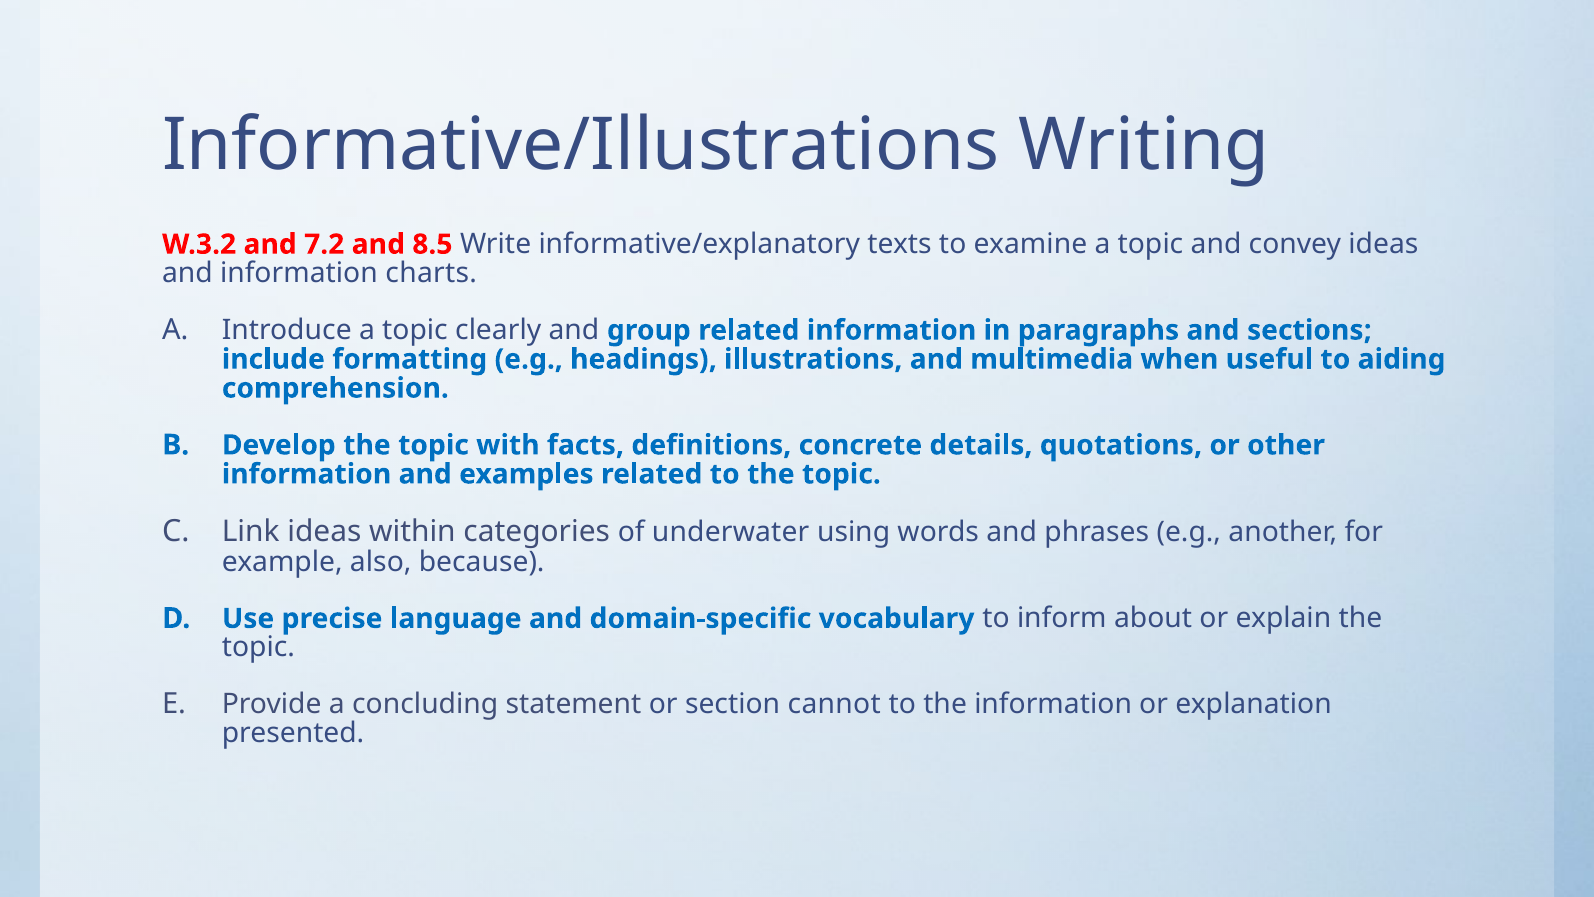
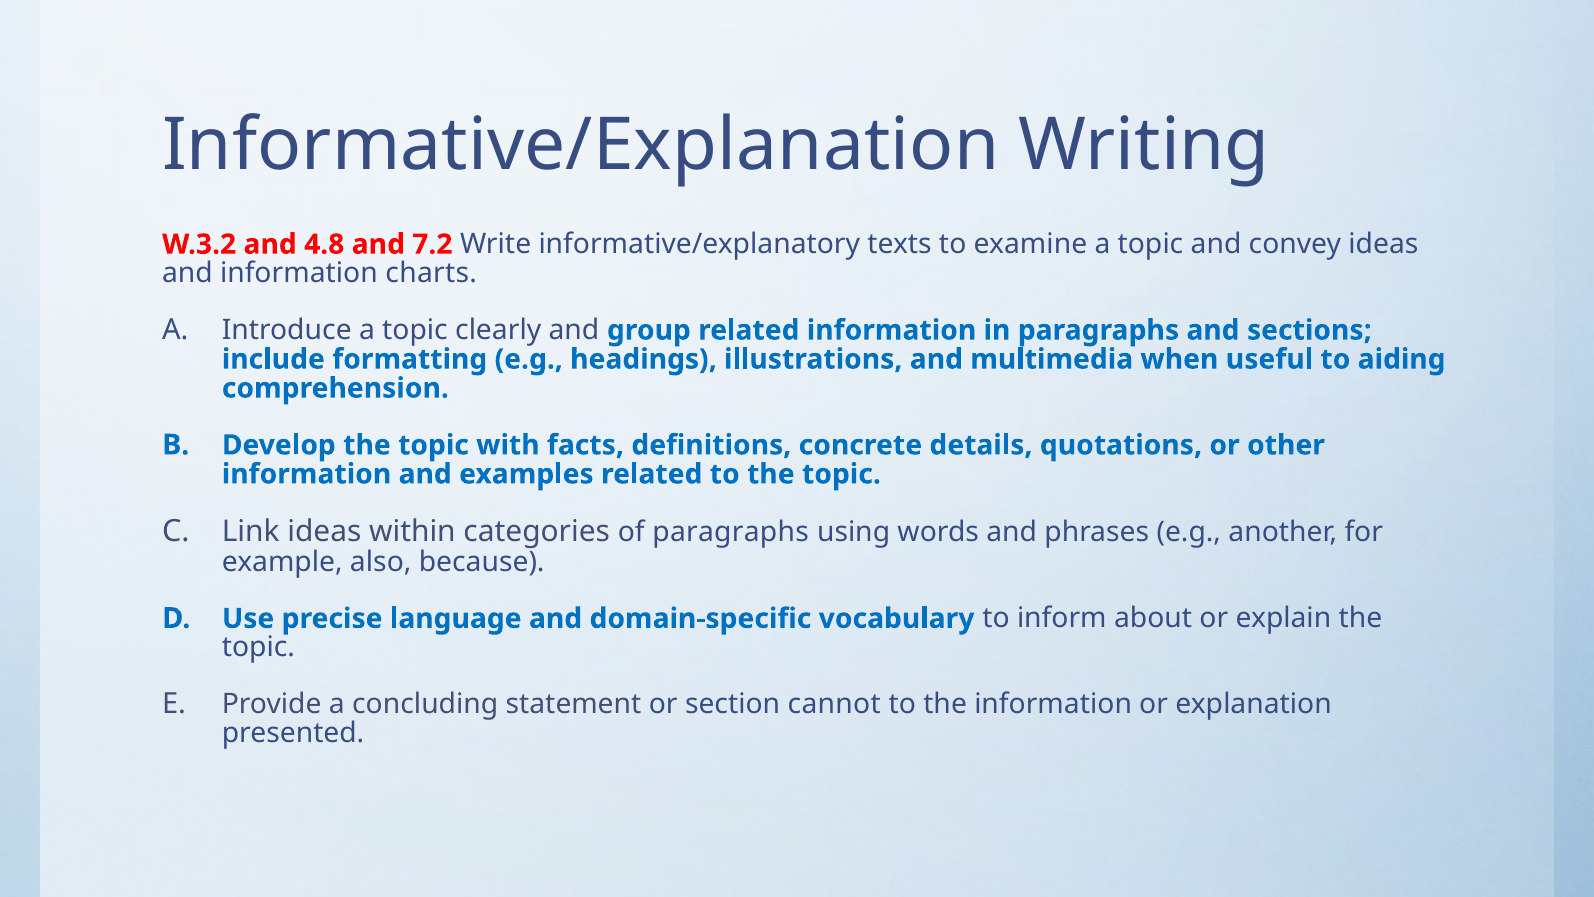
Informative/Illustrations: Informative/Illustrations -> Informative/Explanation
7.2: 7.2 -> 4.8
8.5: 8.5 -> 7.2
of underwater: underwater -> paragraphs
